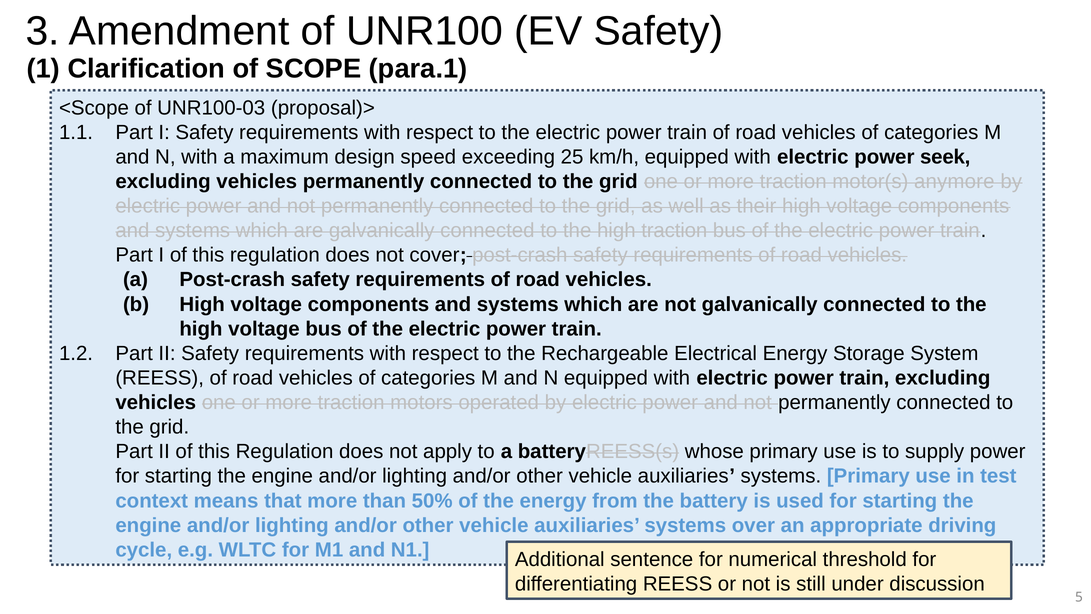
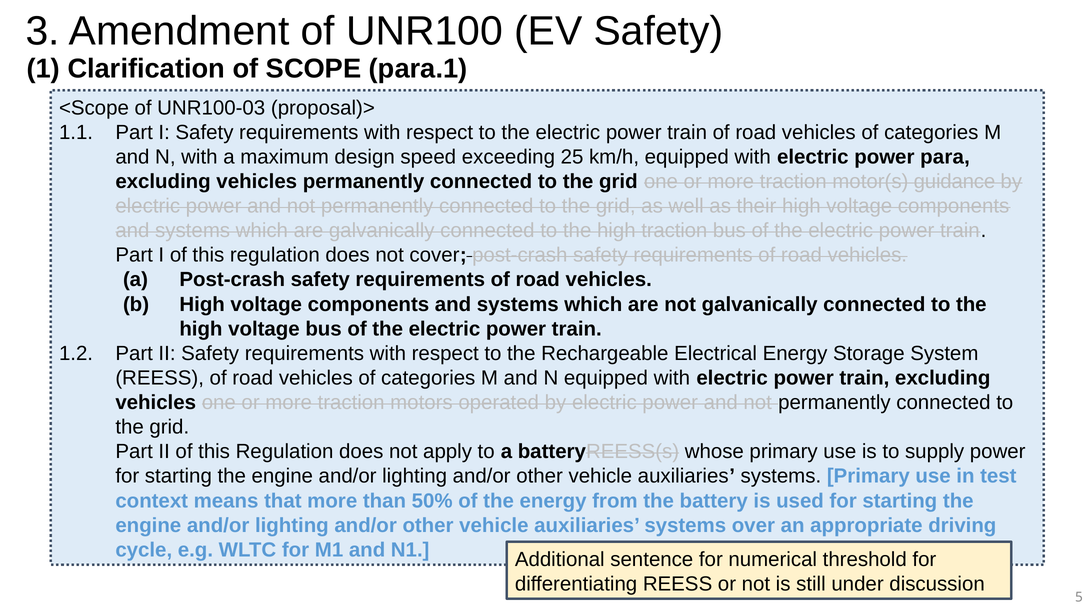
seek: seek -> para
anymore: anymore -> guidance
